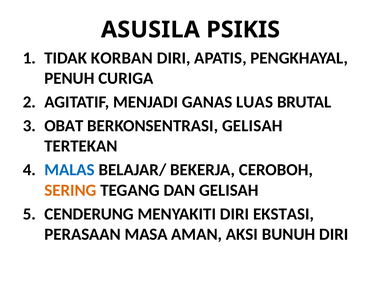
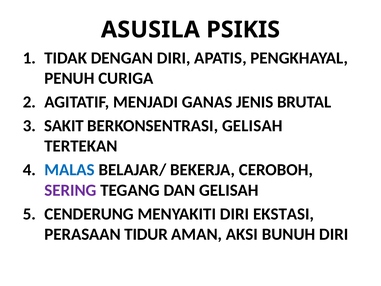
KORBAN: KORBAN -> DENGAN
LUAS: LUAS -> JENIS
OBAT: OBAT -> SAKIT
SERING colour: orange -> purple
MASA: MASA -> TIDUR
